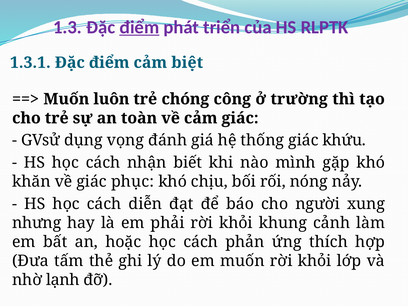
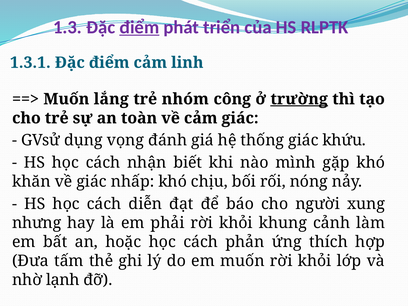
biệt: biệt -> linh
luôn: luôn -> lắng
chóng: chóng -> nhóm
trường underline: none -> present
phục: phục -> nhấp
